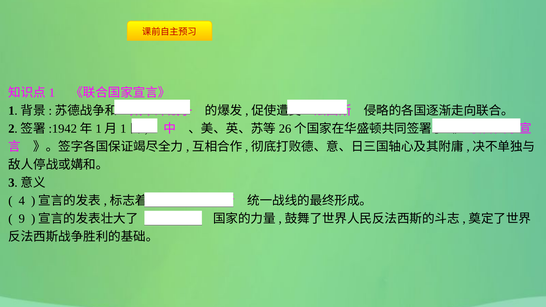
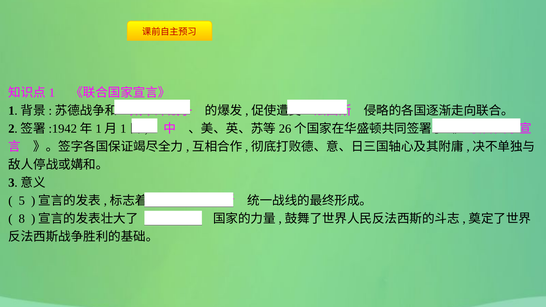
4: 4 -> 5
9: 9 -> 8
